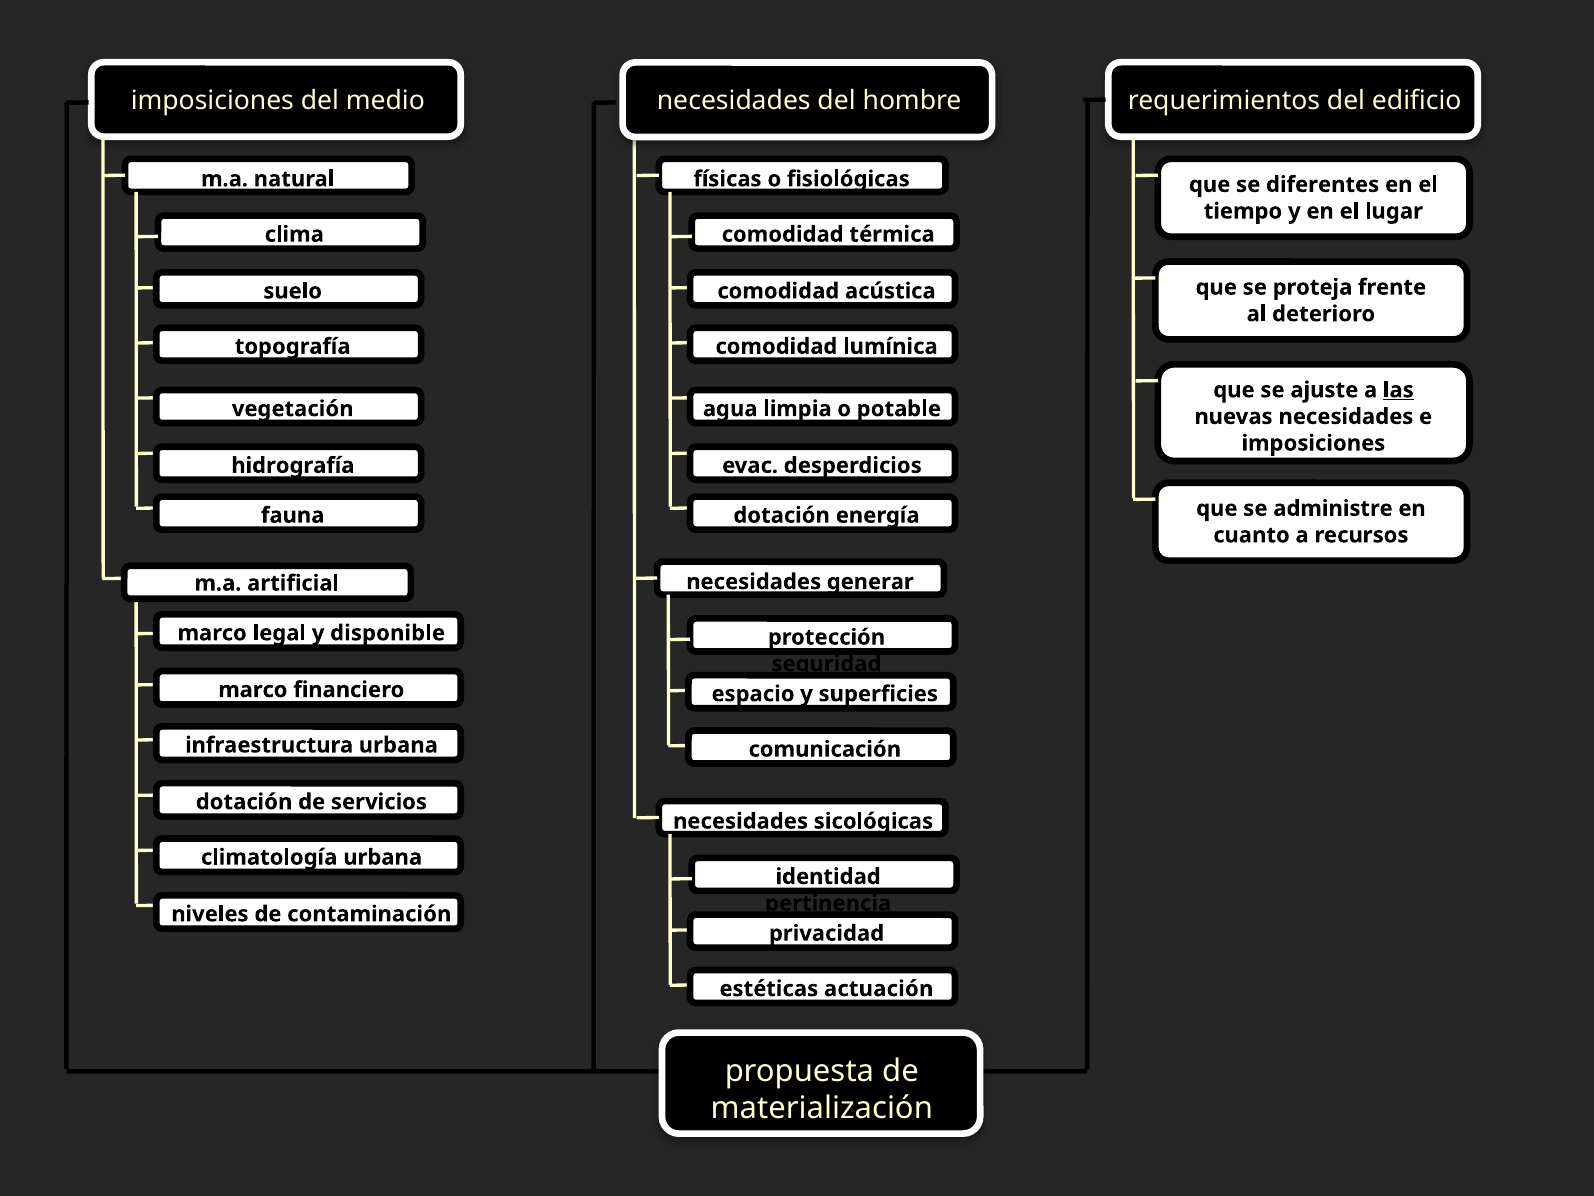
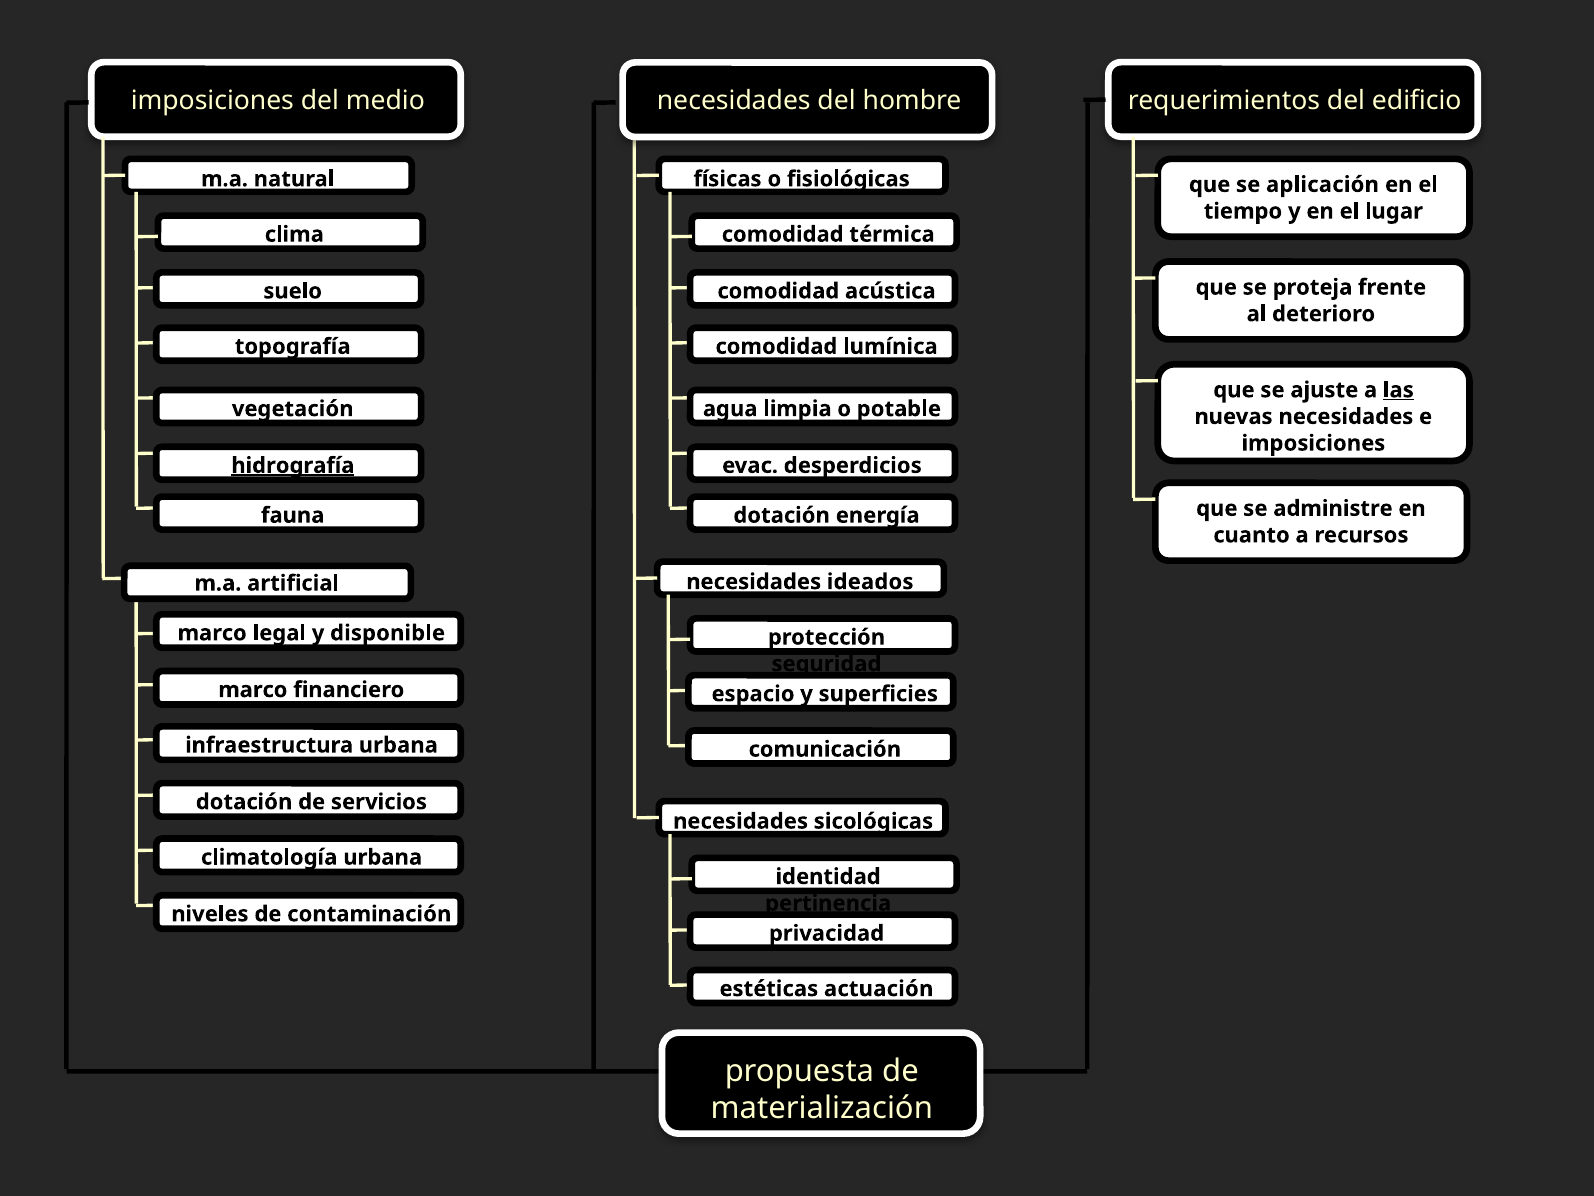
diferentes: diferentes -> aplicación
hidrografía underline: none -> present
generar: generar -> ideados
